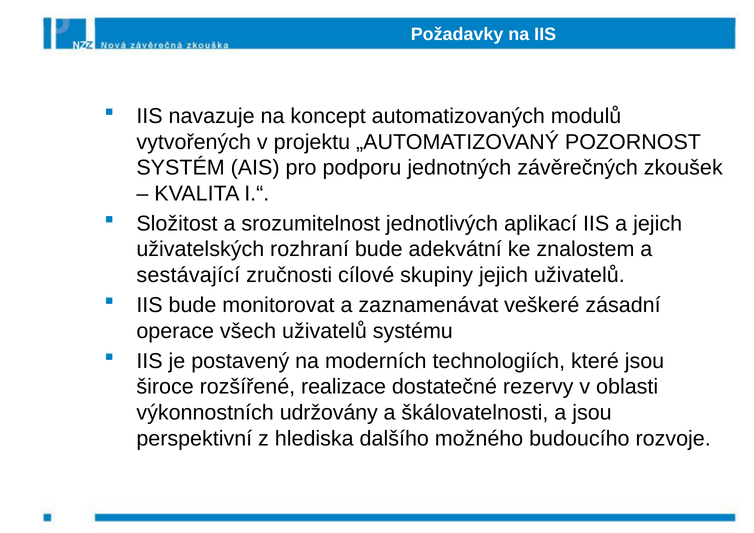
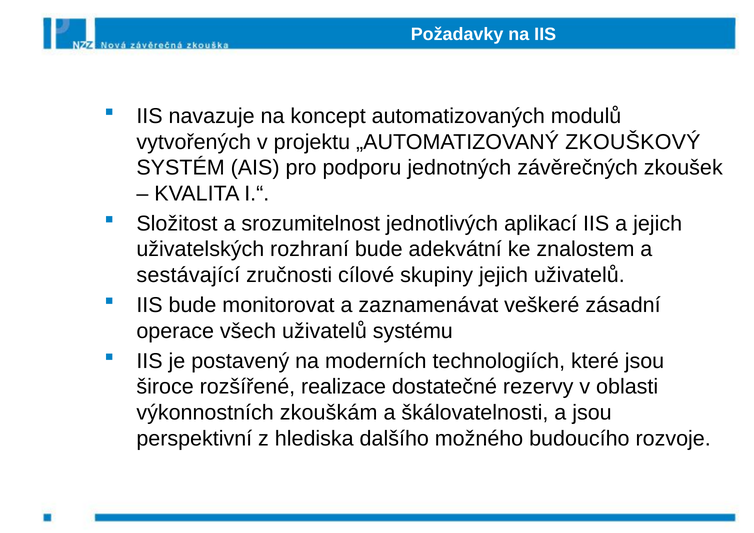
POZORNOST: POZORNOST -> ZKOUŠKOVÝ
udržovány: udržovány -> zkouškám
